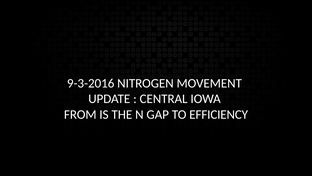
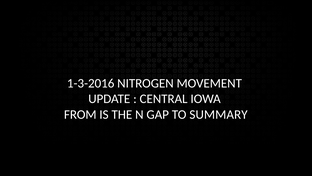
9-3-2016: 9-3-2016 -> 1-3-2016
EFFICIENCY: EFFICIENCY -> SUMMARY
